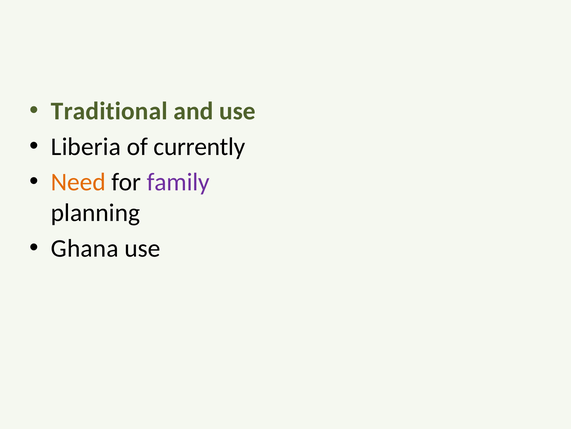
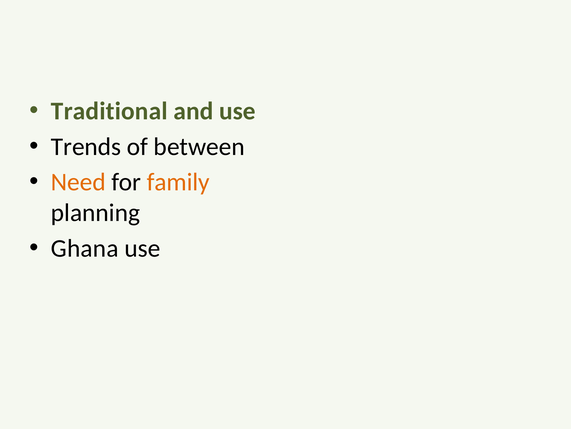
Liberia: Liberia -> Trends
currently: currently -> between
family colour: purple -> orange
